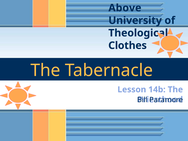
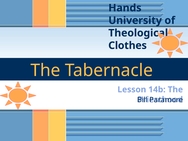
Above: Above -> Hands
